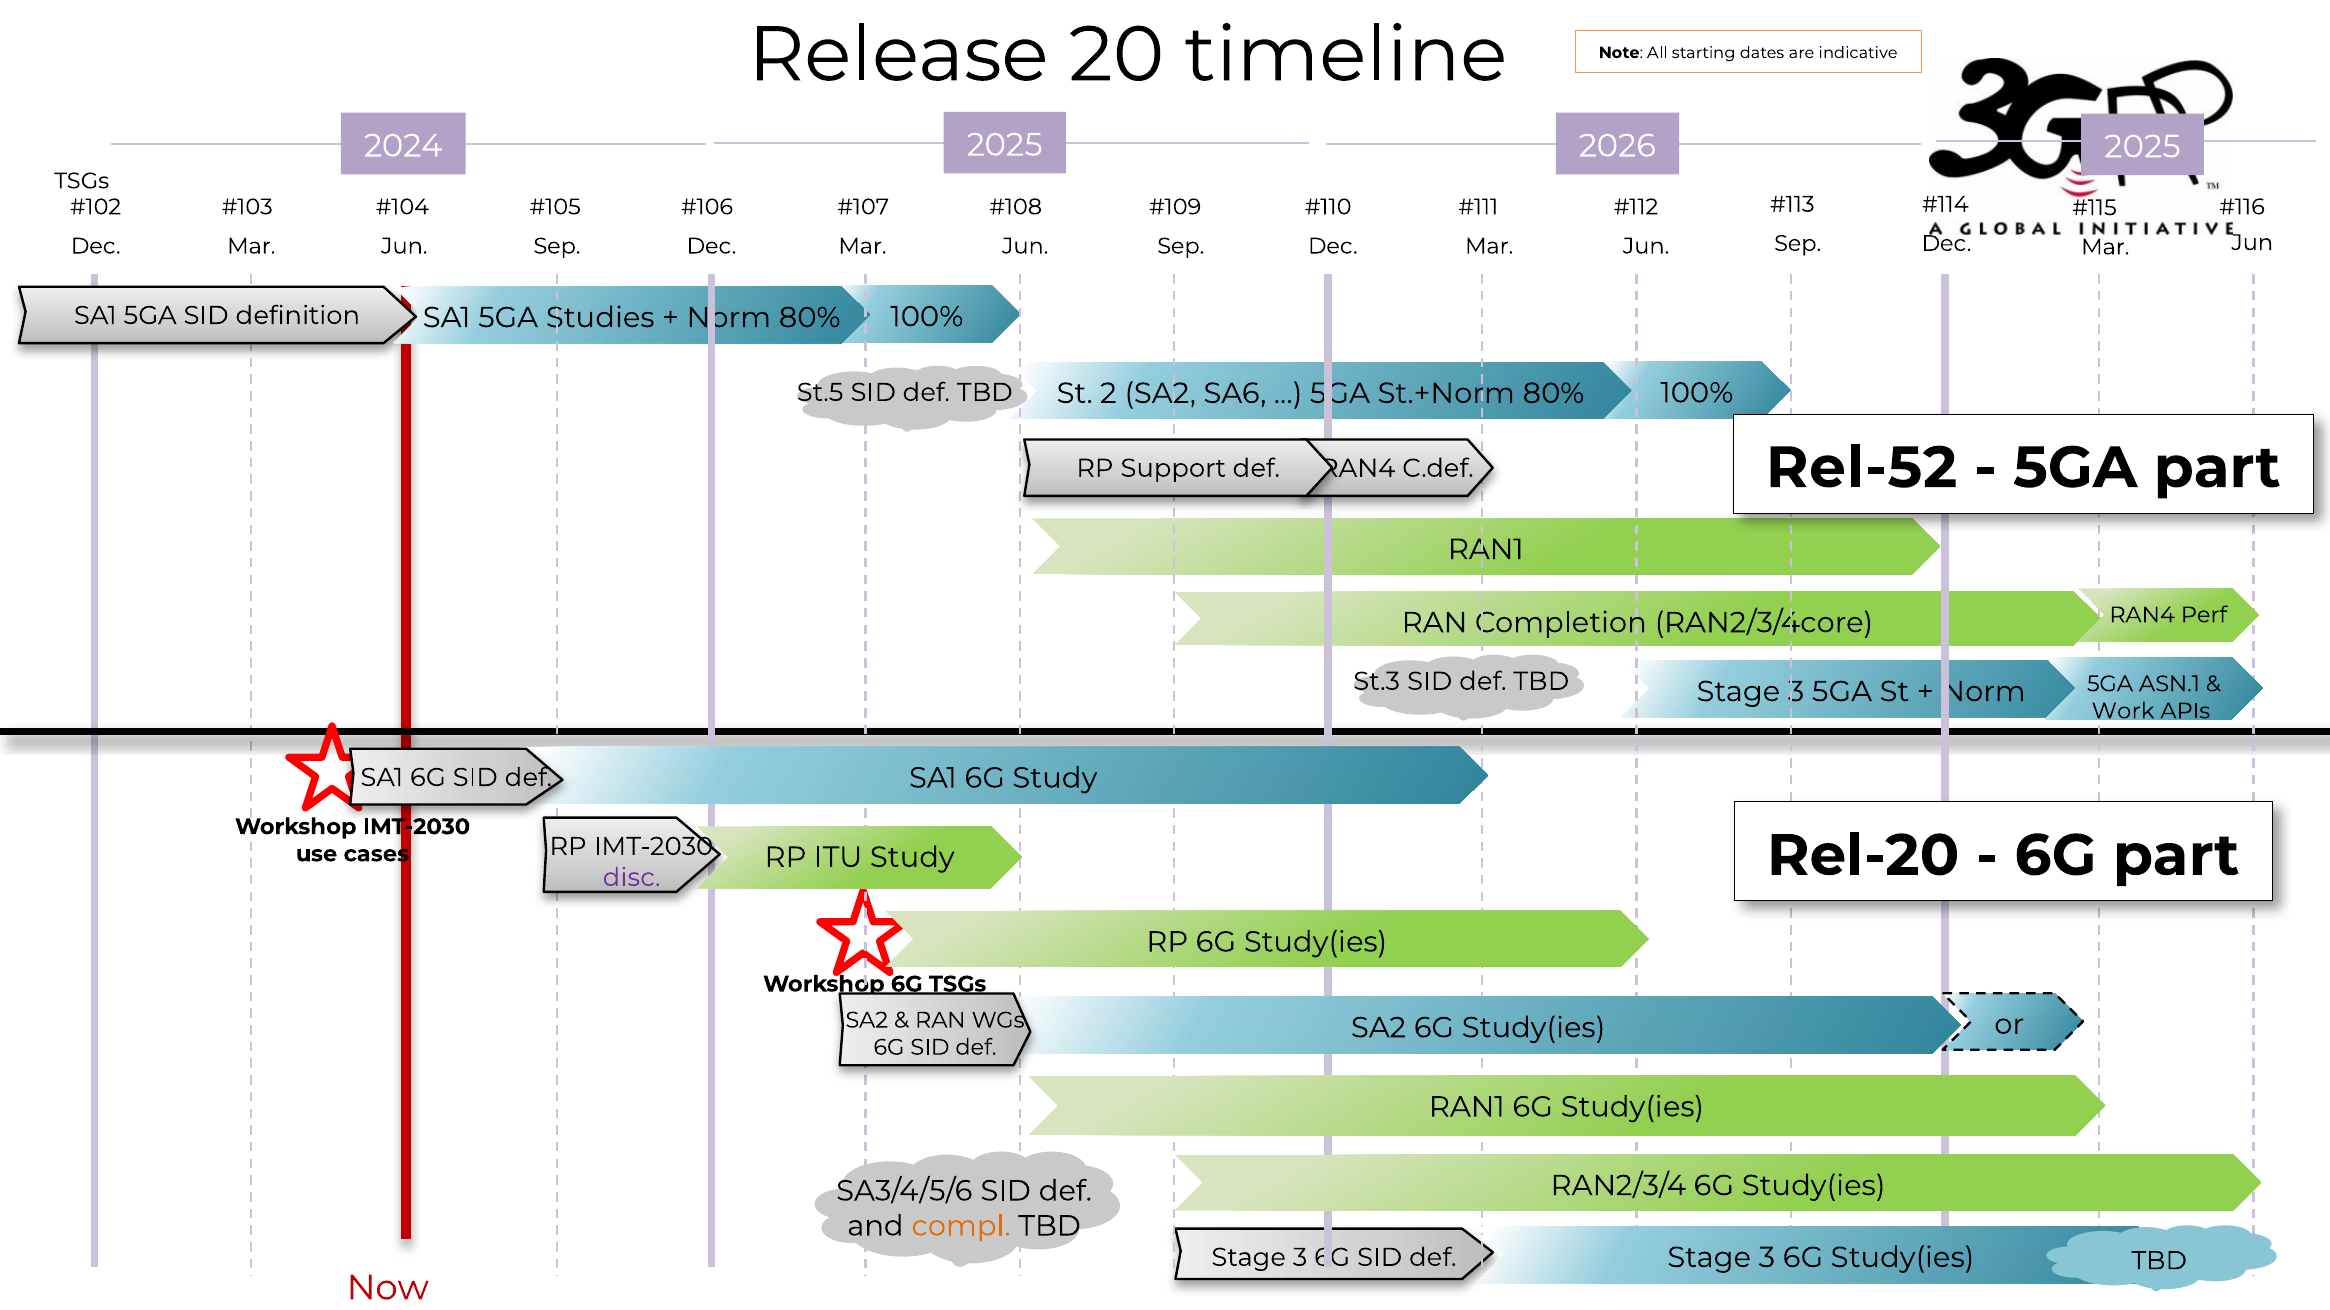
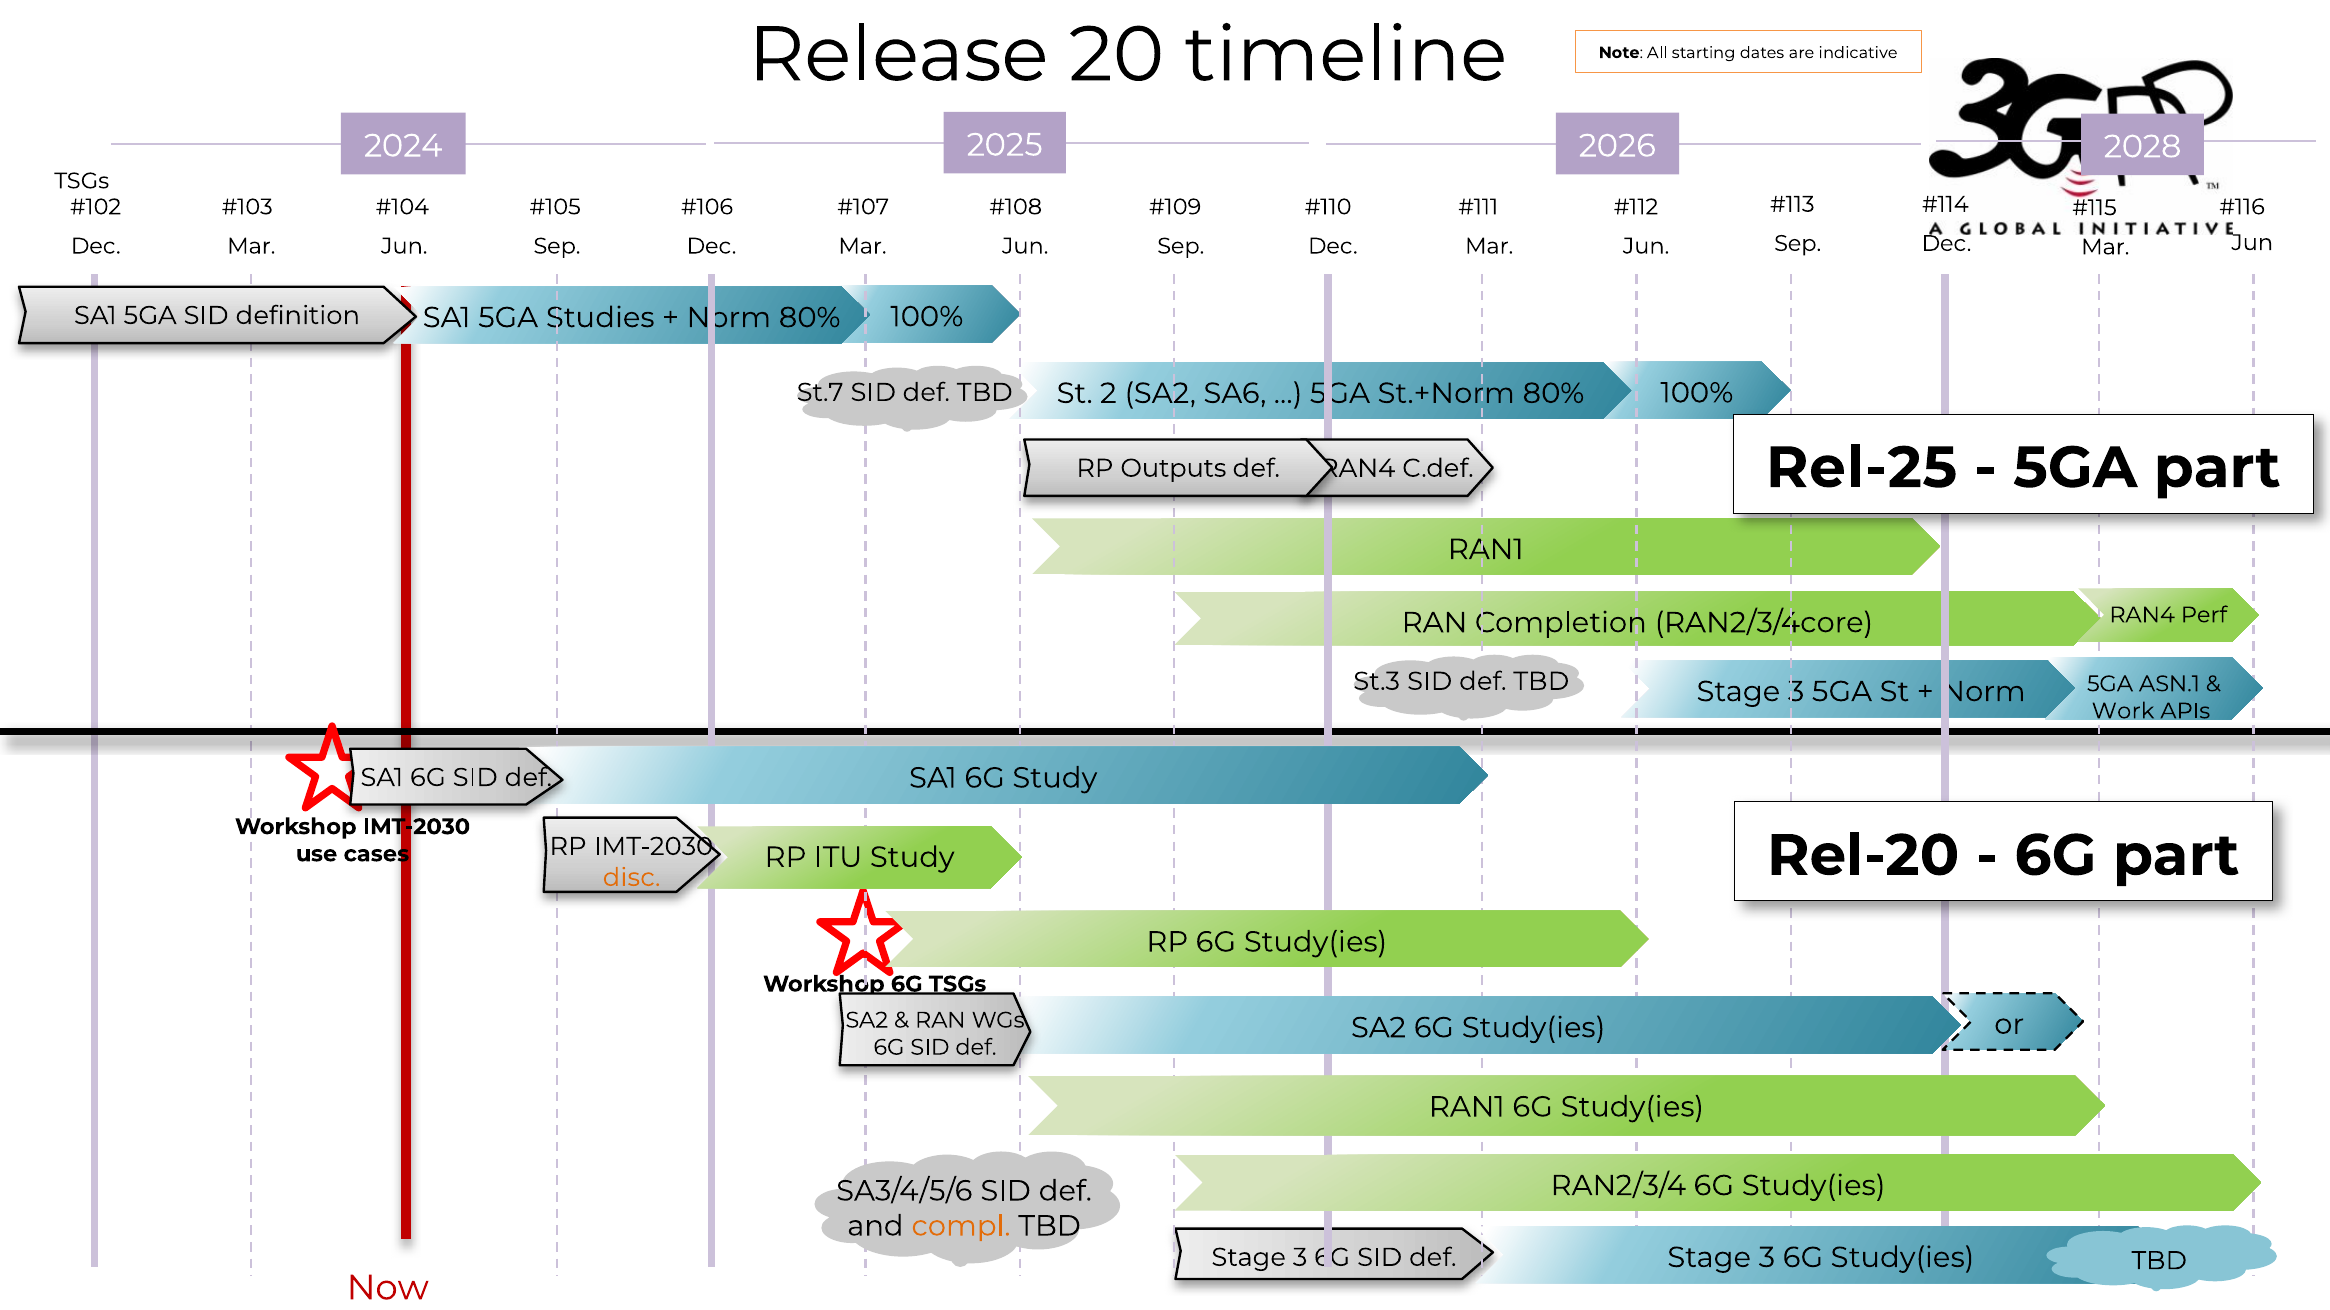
2026 2025: 2025 -> 2028
St.5: St.5 -> St.7
Rel-52: Rel-52 -> Rel-25
Support: Support -> Outputs
disc colour: purple -> orange
